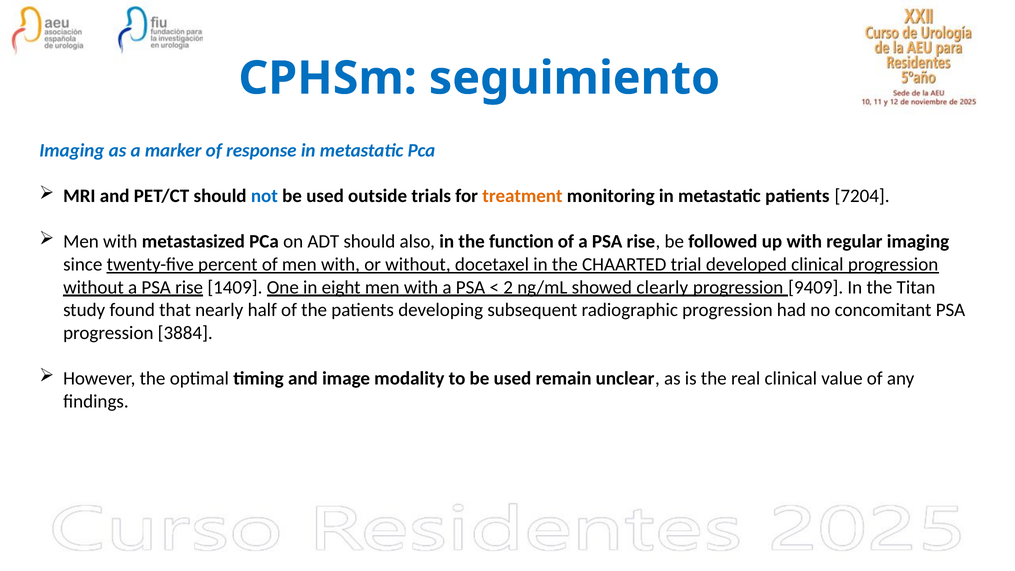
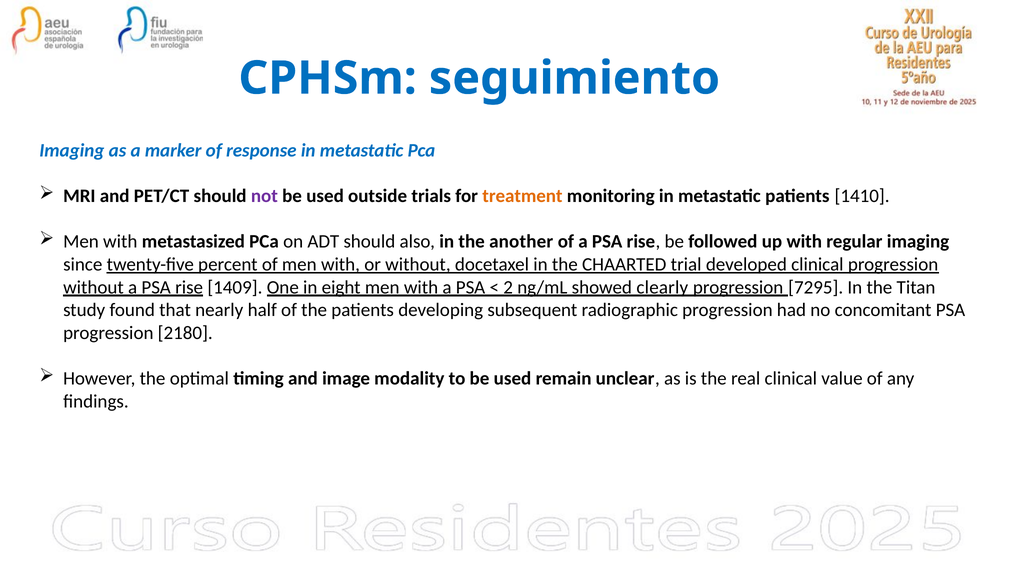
not colour: blue -> purple
7204: 7204 -> 1410
function: function -> another
9409: 9409 -> 7295
3884: 3884 -> 2180
